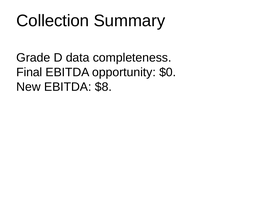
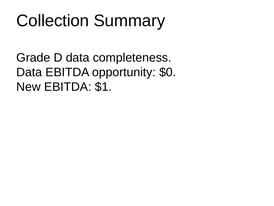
Final at (29, 72): Final -> Data
$8: $8 -> $1
